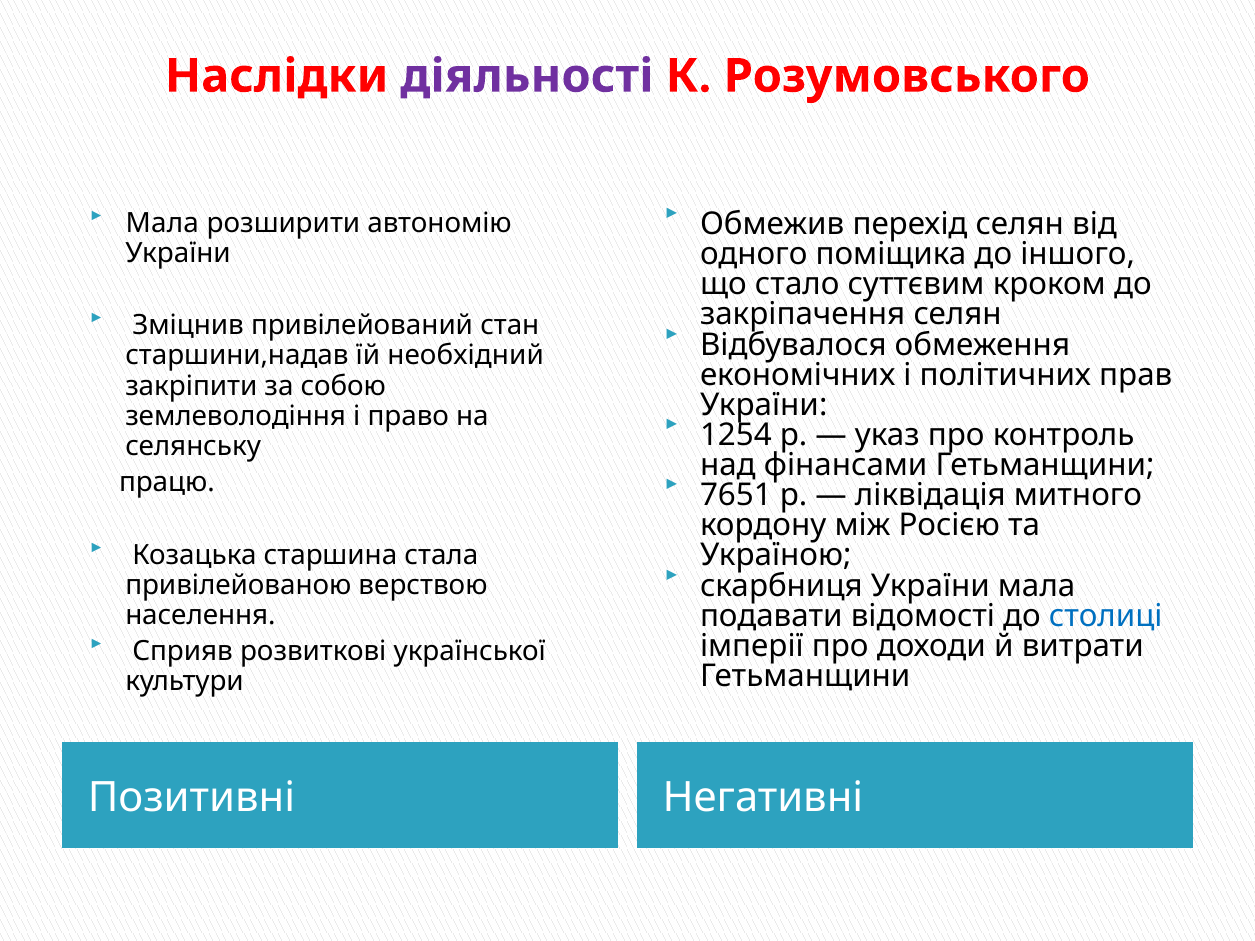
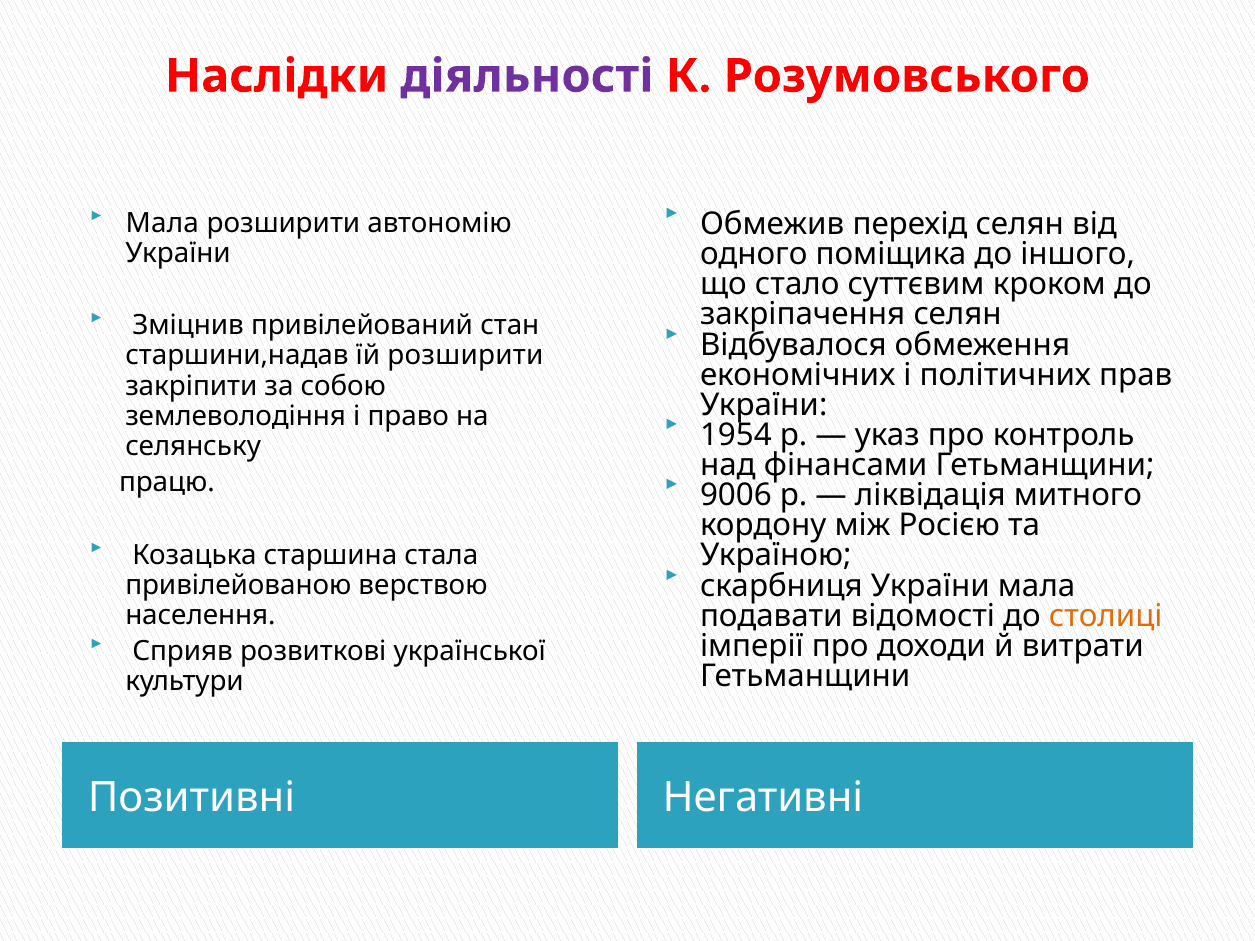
їй необхідний: необхідний -> розширити
1254: 1254 -> 1954
7651: 7651 -> 9006
столиці colour: blue -> orange
